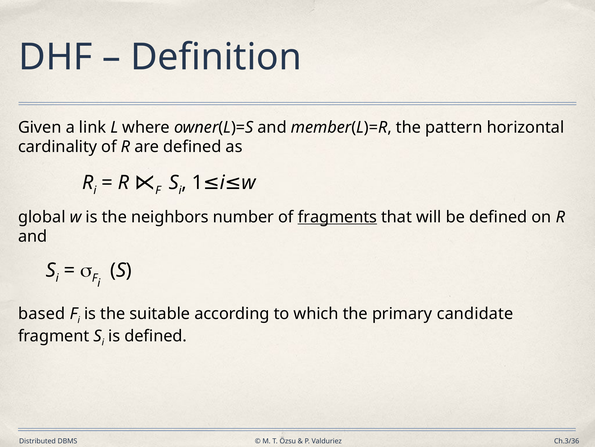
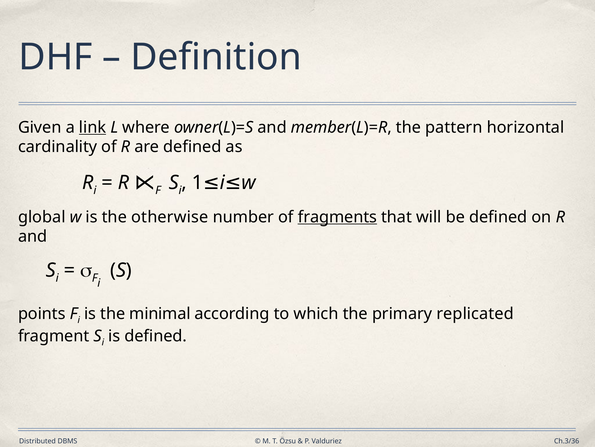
link underline: none -> present
neighbors: neighbors -> otherwise
based: based -> points
suitable: suitable -> minimal
candidate: candidate -> replicated
